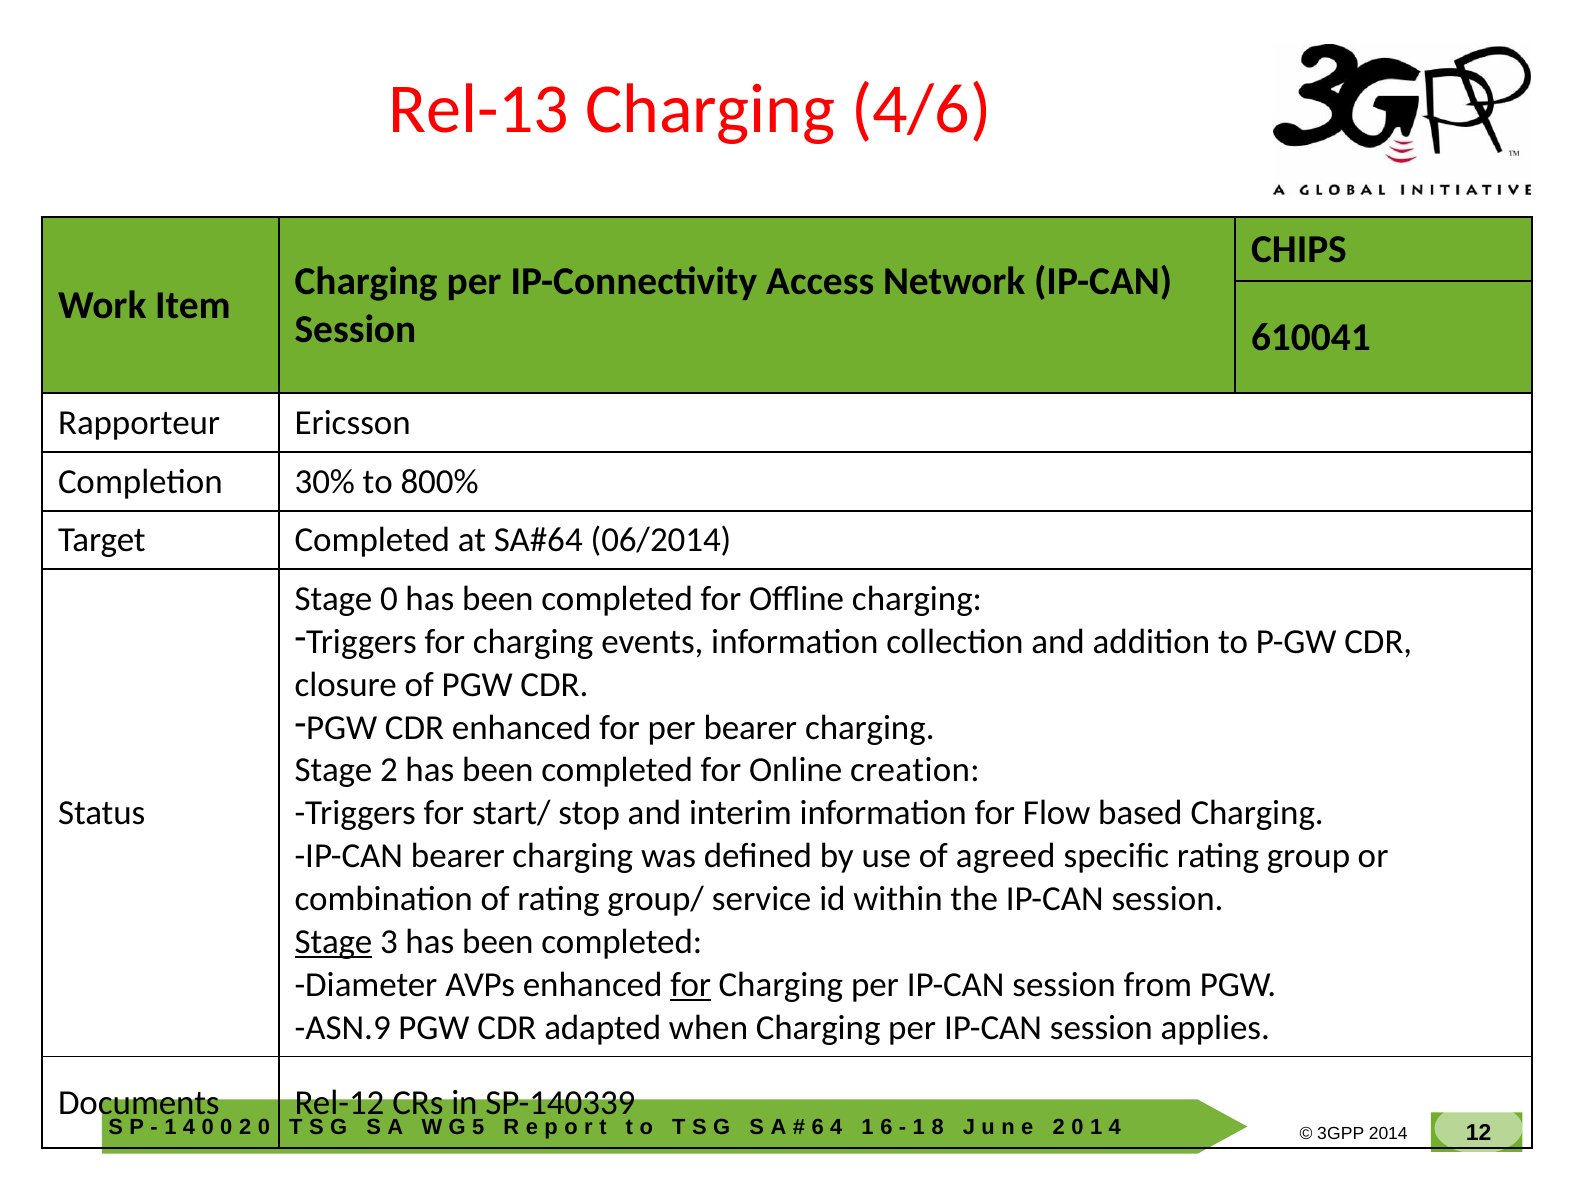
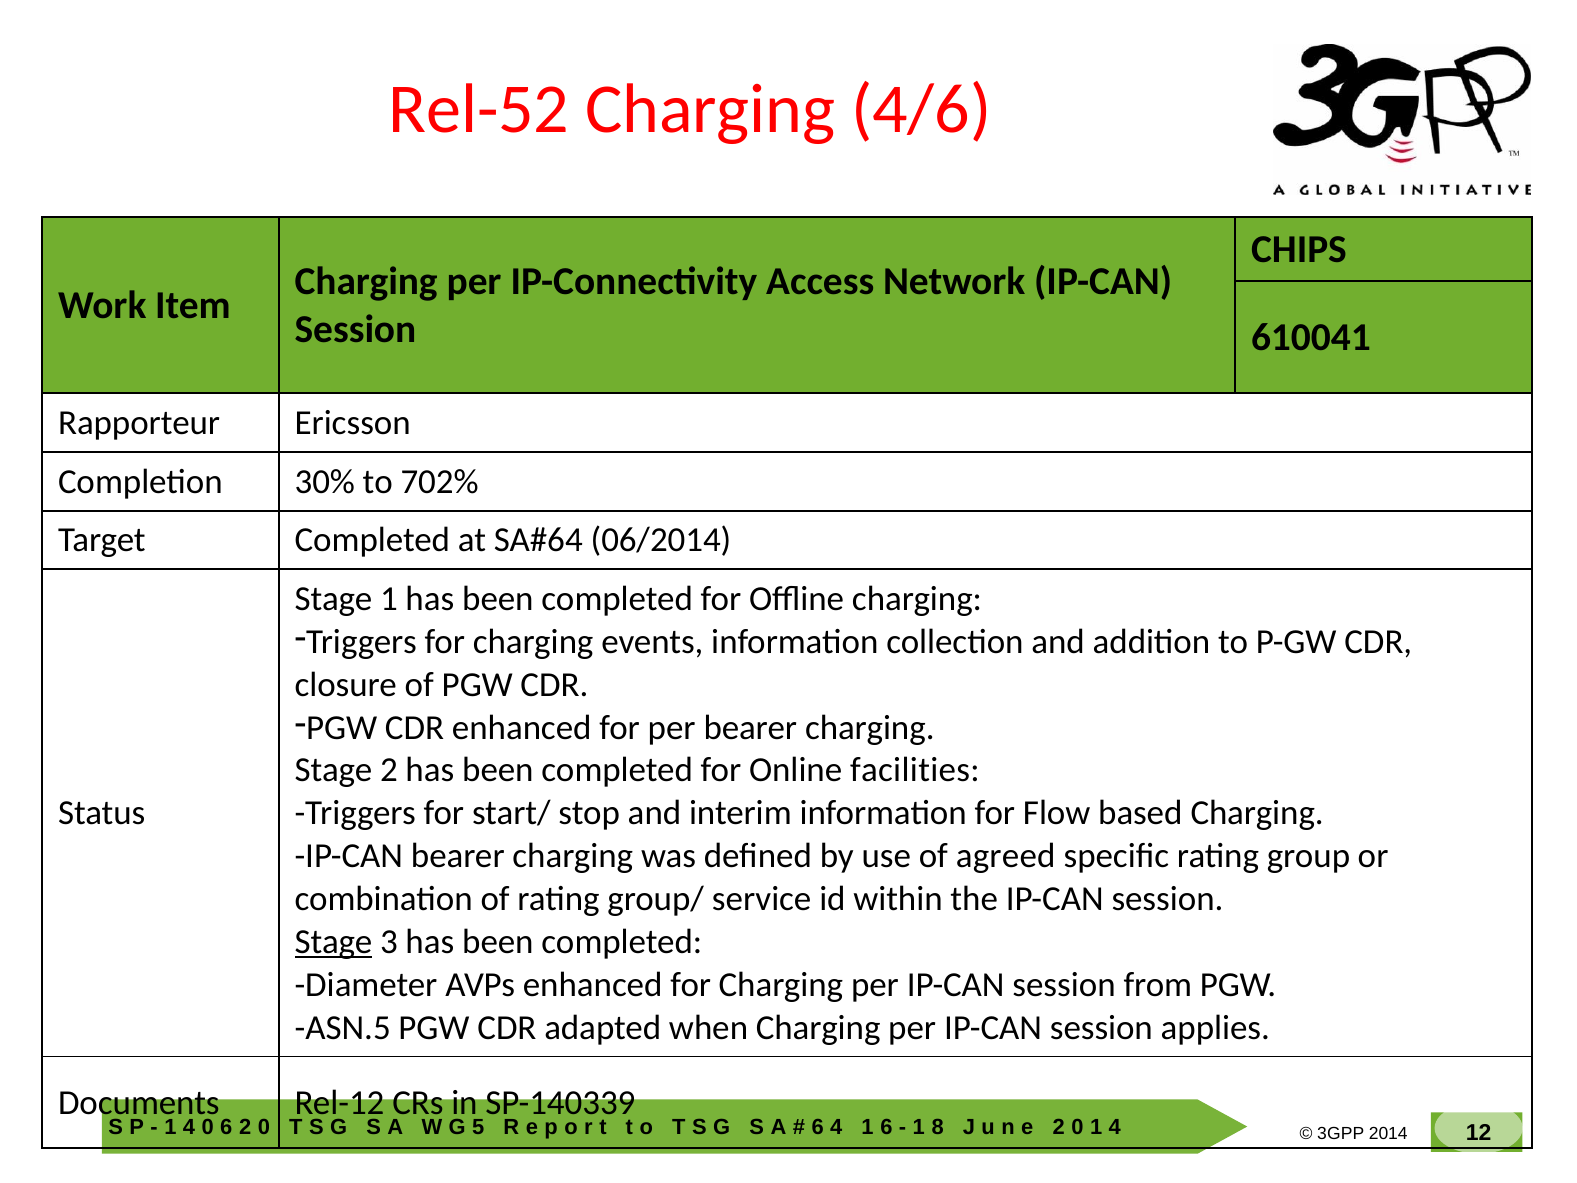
Rel-13: Rel-13 -> Rel-52
800%: 800% -> 702%
Stage 0: 0 -> 1
creation: creation -> facilities
for at (691, 984) underline: present -> none
ASN.9: ASN.9 -> ASN.5
0 at (226, 1127): 0 -> 6
